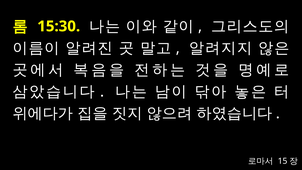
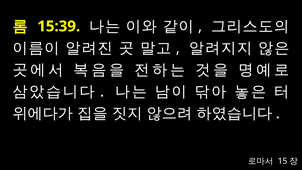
15:30: 15:30 -> 15:39
